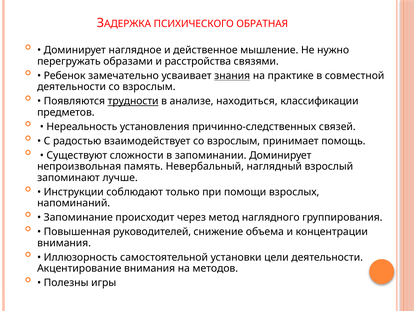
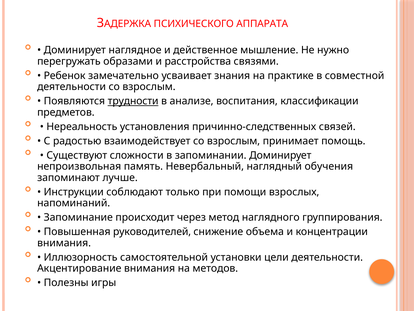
ОБРАТНАЯ: ОБРАТНАЯ -> АППАРАТА
знания underline: present -> none
находиться: находиться -> воспитания
взрослый: взрослый -> обучения
